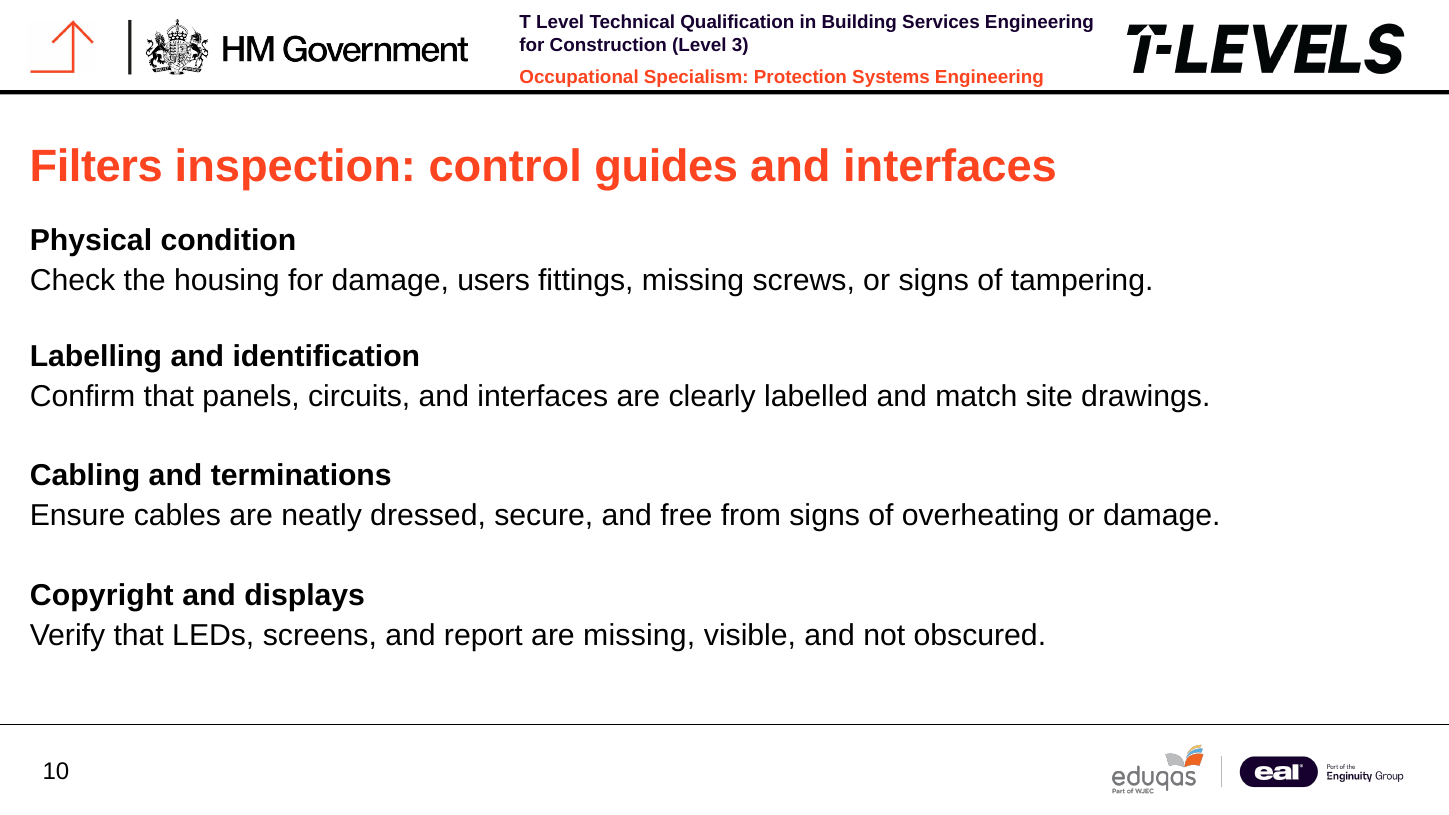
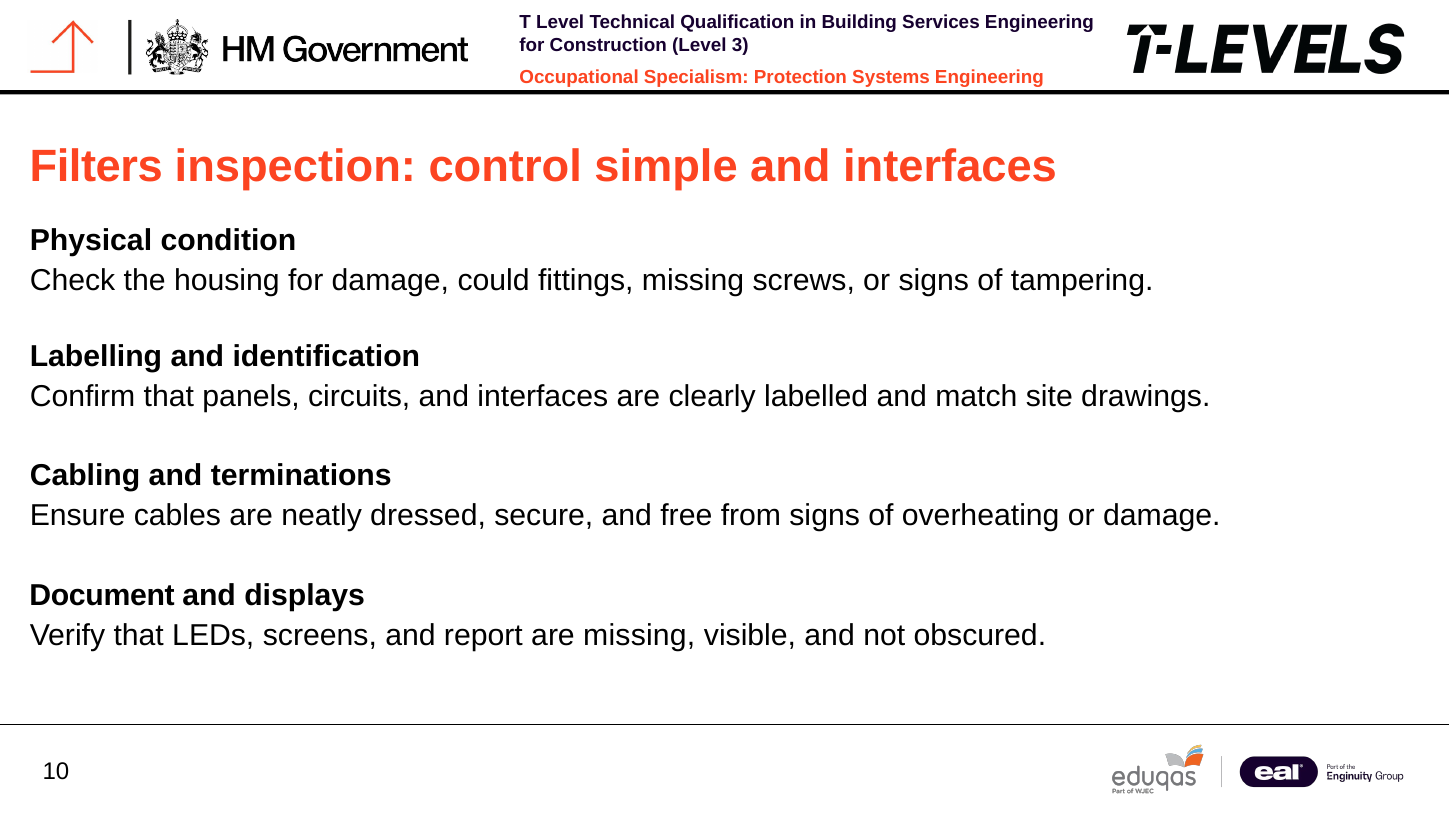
guides: guides -> simple
users: users -> could
Copyright: Copyright -> Document
